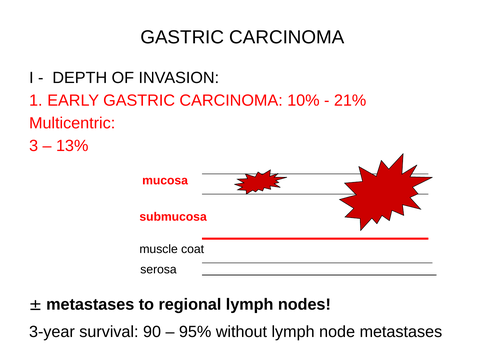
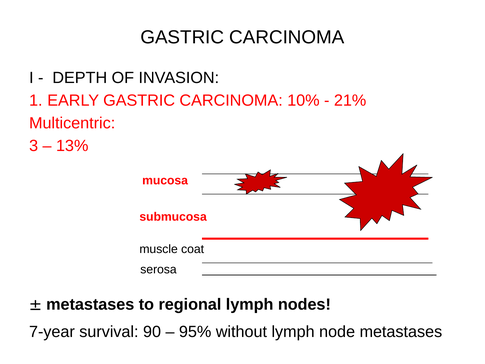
3-year: 3-year -> 7-year
